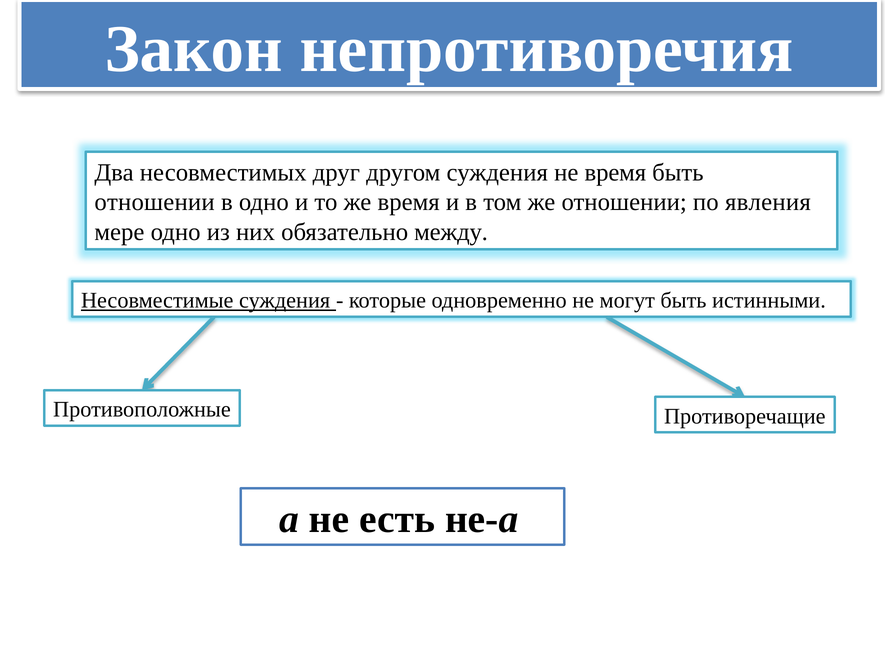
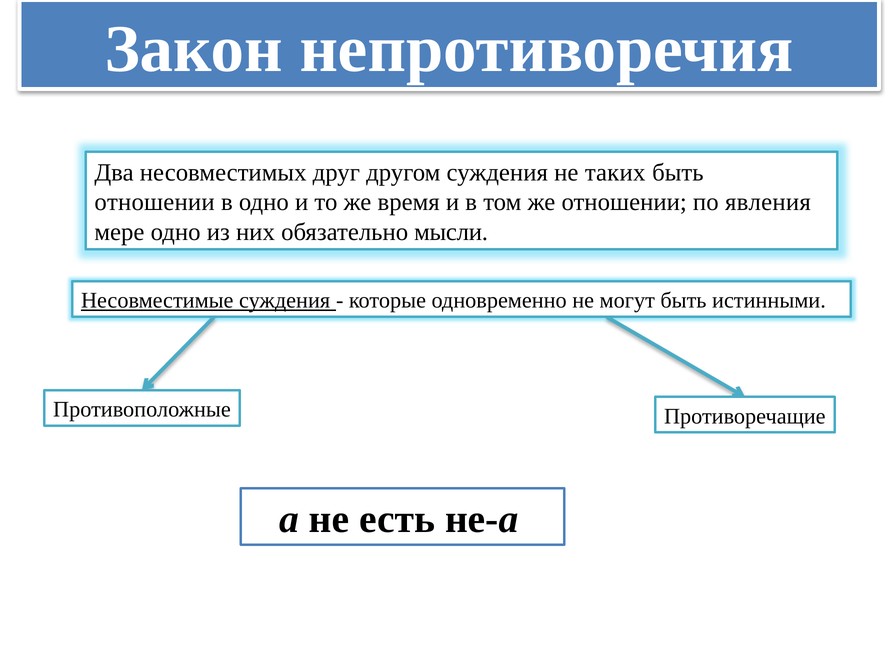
не время: время -> таких
между: между -> мысли
